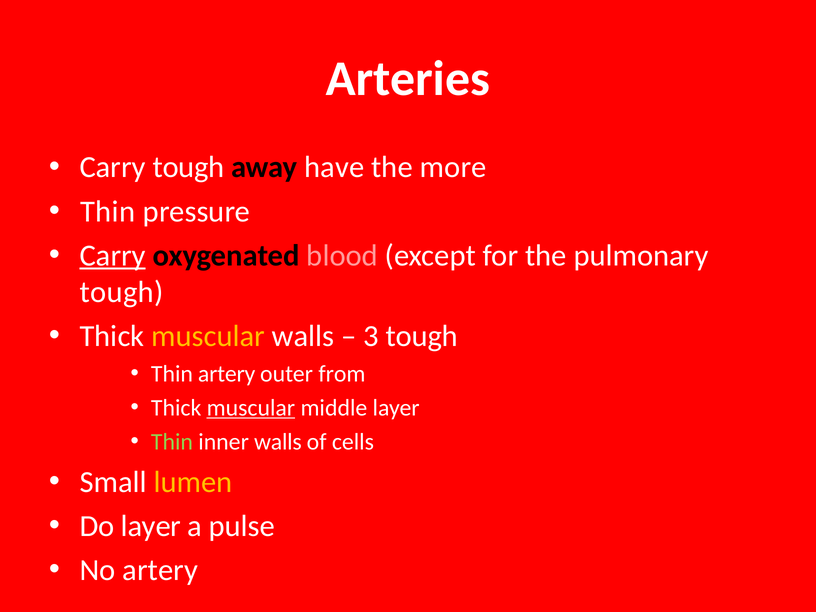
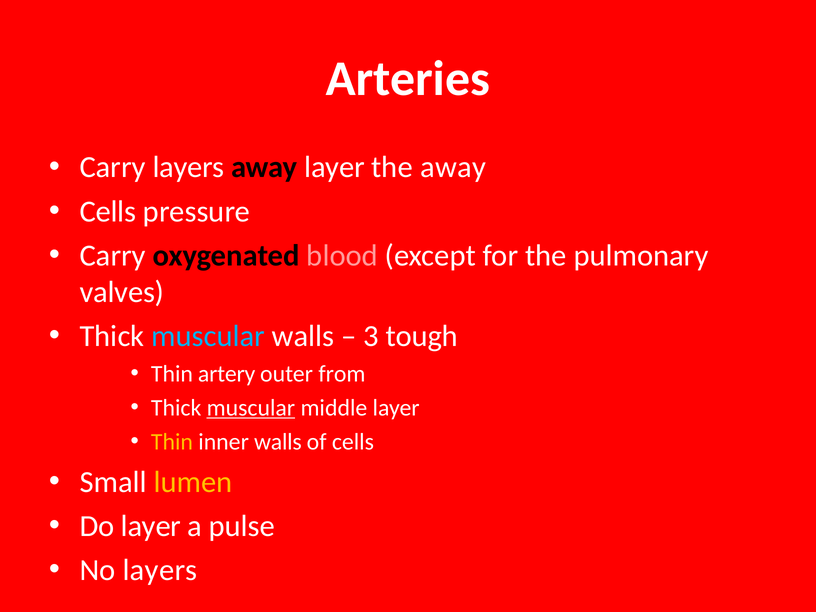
Carry tough: tough -> layers
away have: have -> layer
the more: more -> away
Thin at (108, 211): Thin -> Cells
Carry at (113, 255) underline: present -> none
tough at (122, 292): tough -> valves
muscular at (208, 336) colour: yellow -> light blue
Thin at (172, 442) colour: light green -> yellow
No artery: artery -> layers
